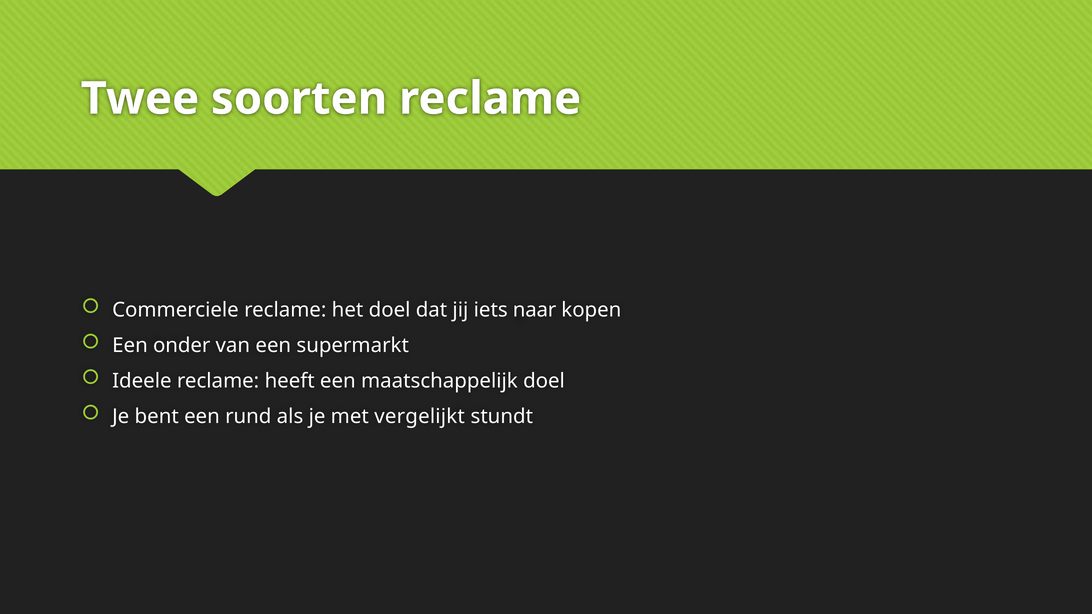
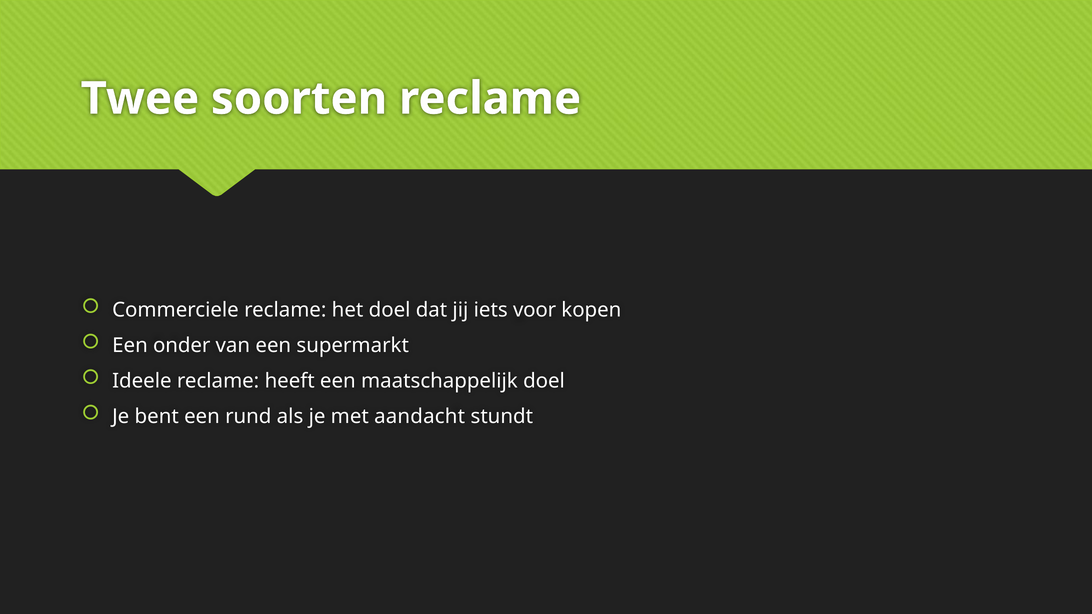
naar: naar -> voor
vergelijkt: vergelijkt -> aandacht
